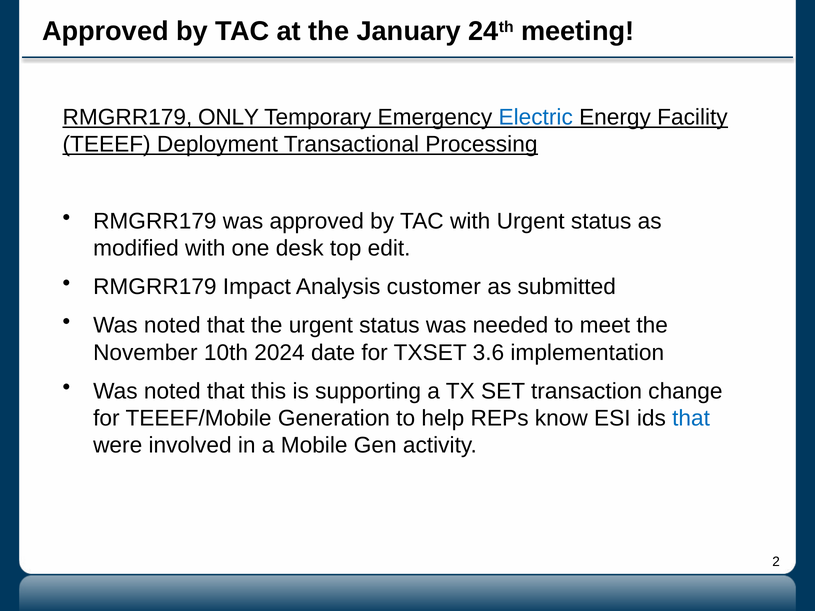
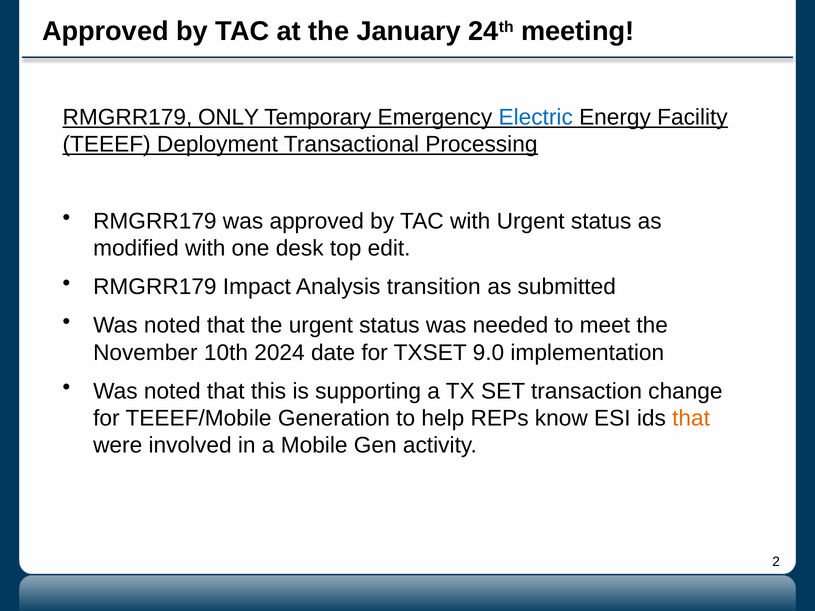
customer: customer -> transition
3.6: 3.6 -> 9.0
that at (691, 418) colour: blue -> orange
